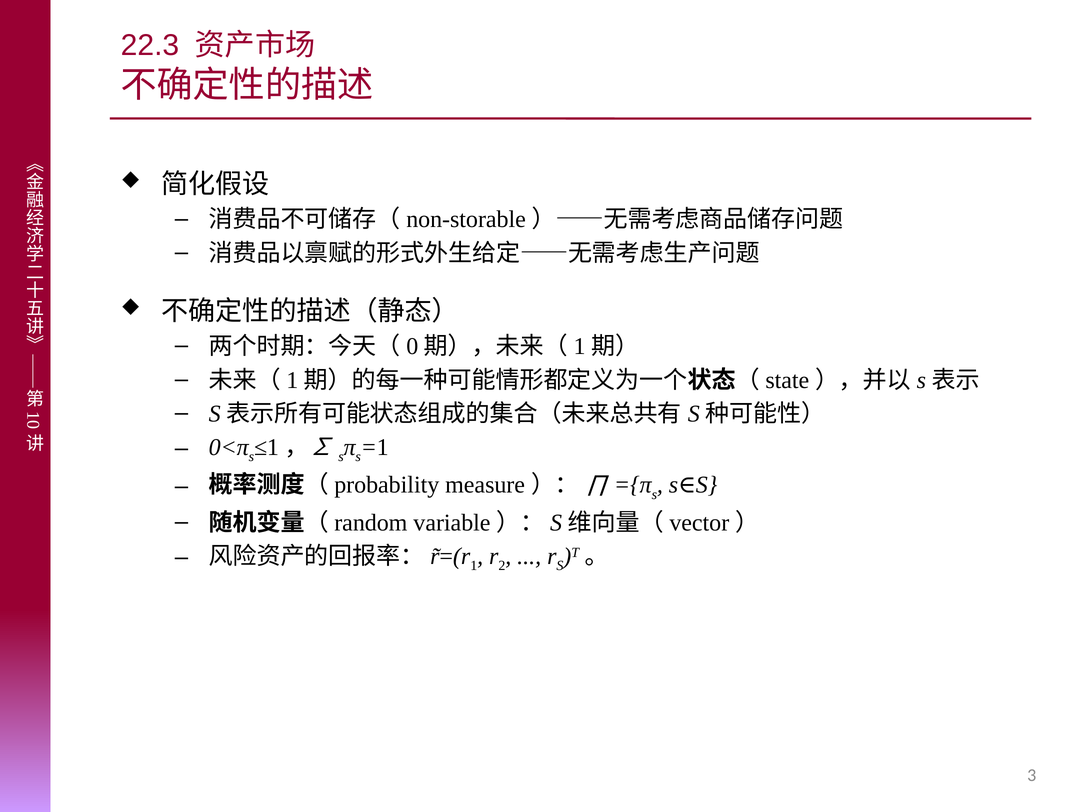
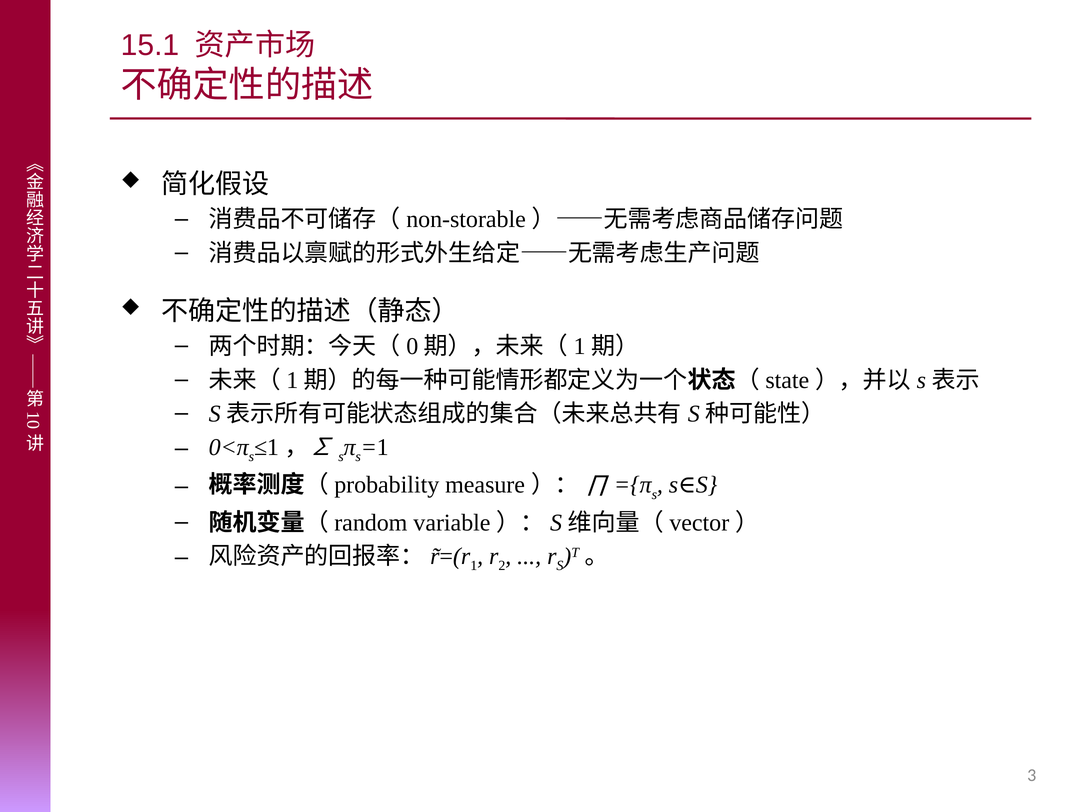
22.3: 22.3 -> 15.1
